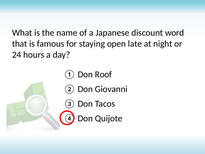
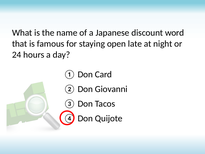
Roof: Roof -> Card
